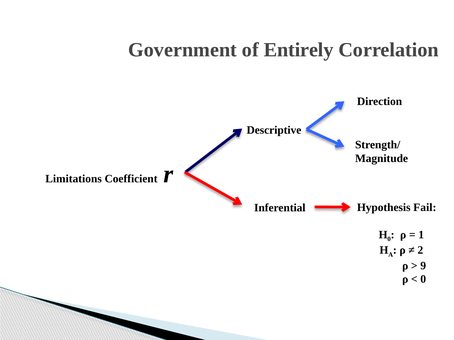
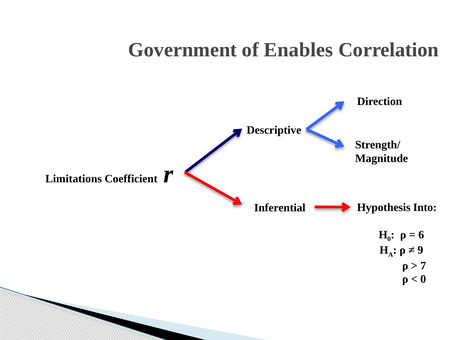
Entirely: Entirely -> Enables
Fail: Fail -> Into
1: 1 -> 6
2: 2 -> 9
9: 9 -> 7
